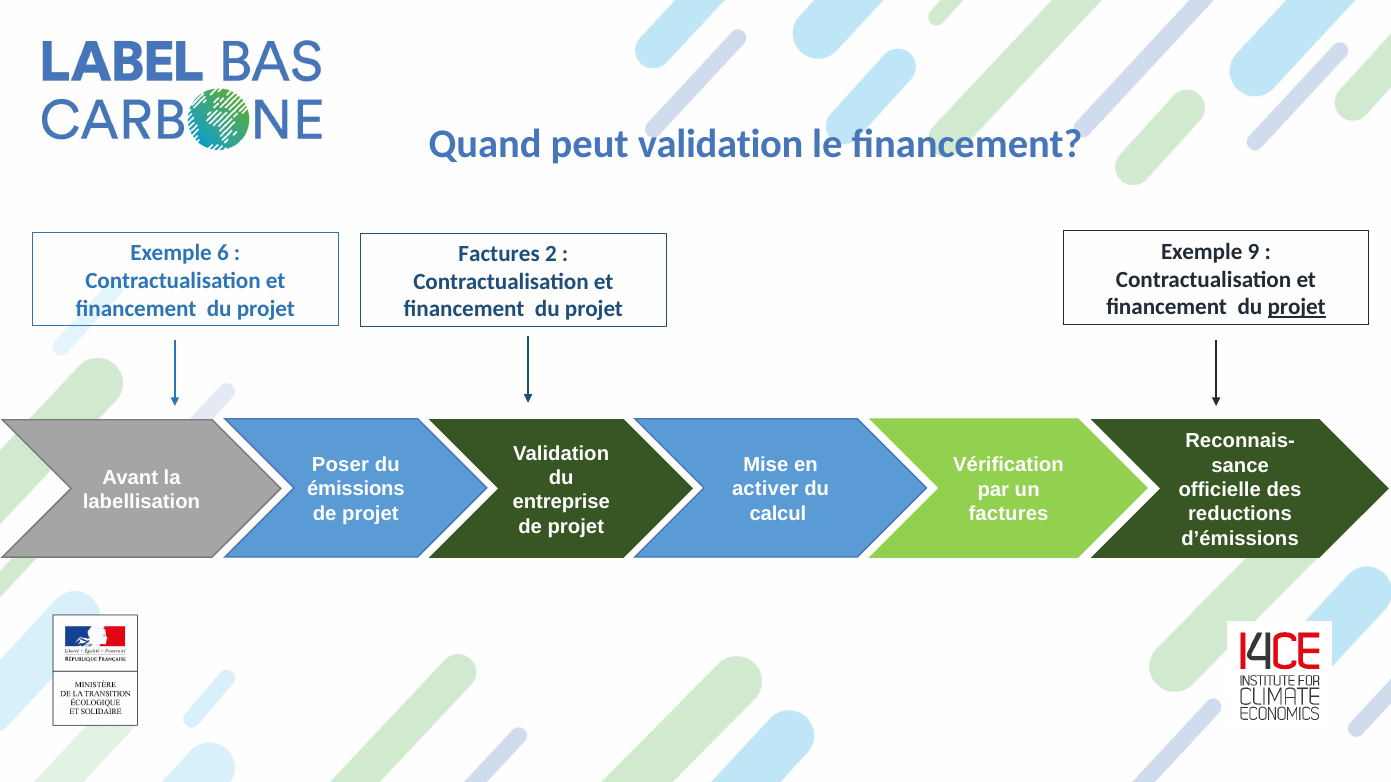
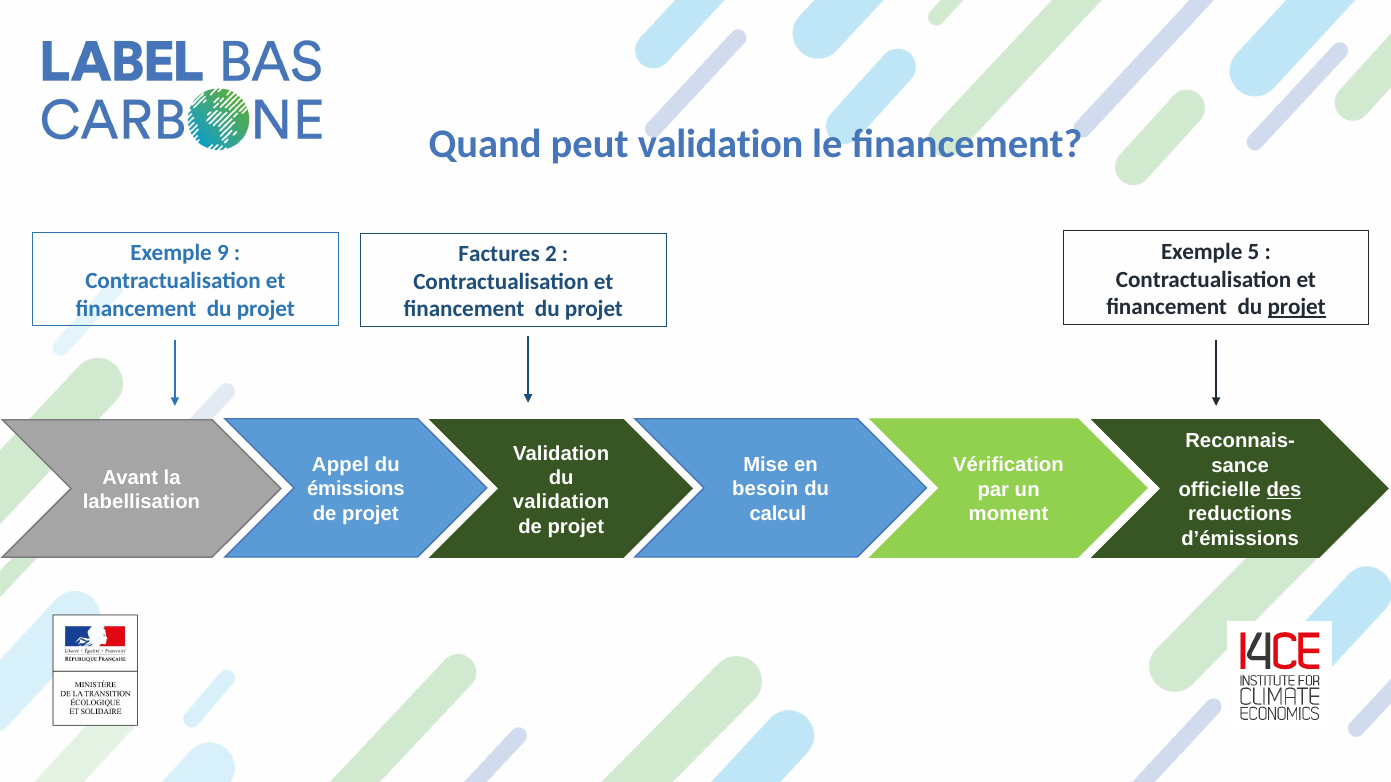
9: 9 -> 5
6: 6 -> 9
Poser: Poser -> Appel
activer: activer -> besoin
des underline: none -> present
entreprise at (561, 502): entreprise -> validation
factures at (1009, 514): factures -> moment
